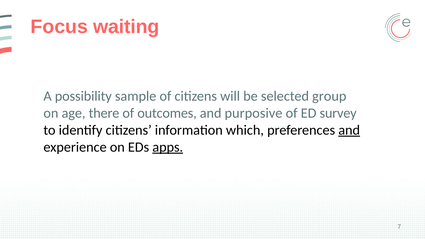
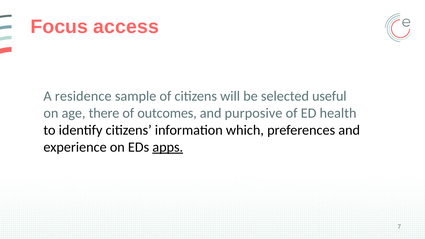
waiting: waiting -> access
possibility: possibility -> residence
group: group -> useful
survey: survey -> health
and at (349, 130) underline: present -> none
